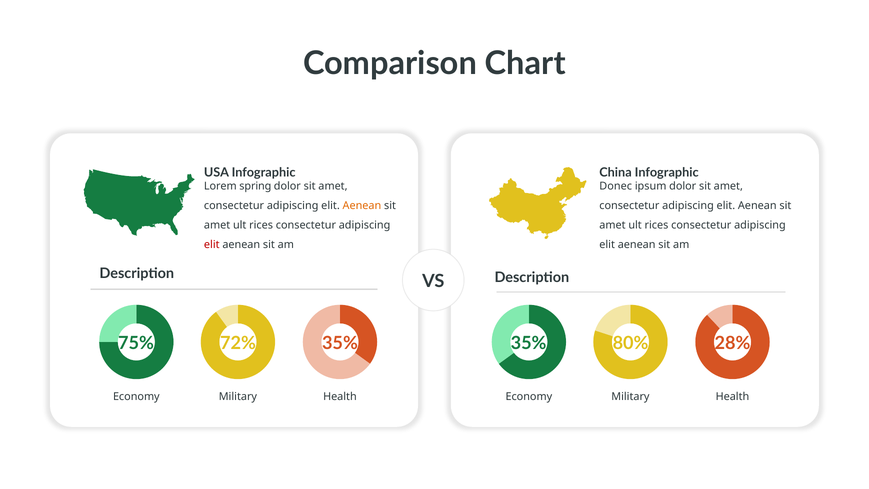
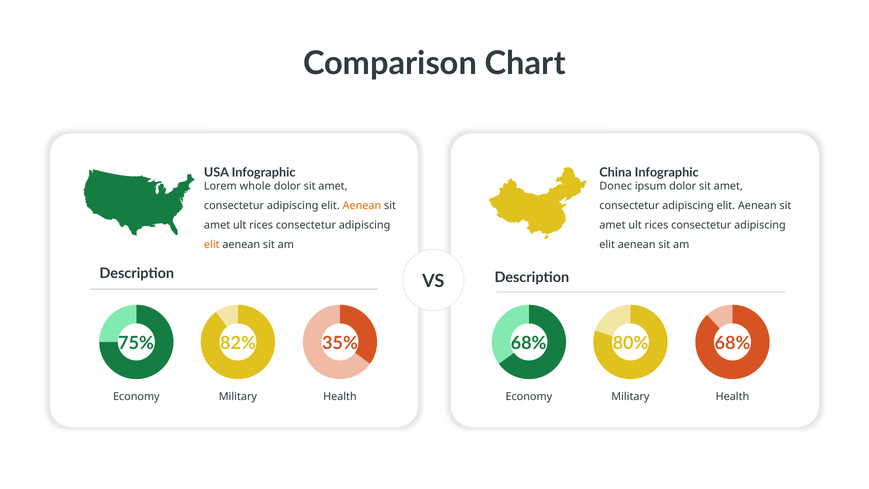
spring: spring -> whole
elit at (212, 245) colour: red -> orange
72%: 72% -> 82%
35% at (529, 343): 35% -> 68%
28% at (732, 343): 28% -> 68%
